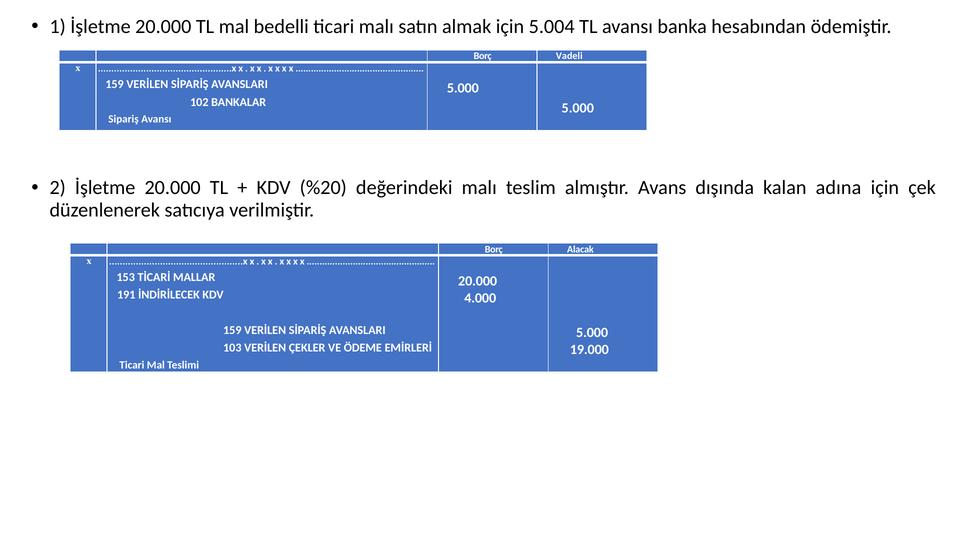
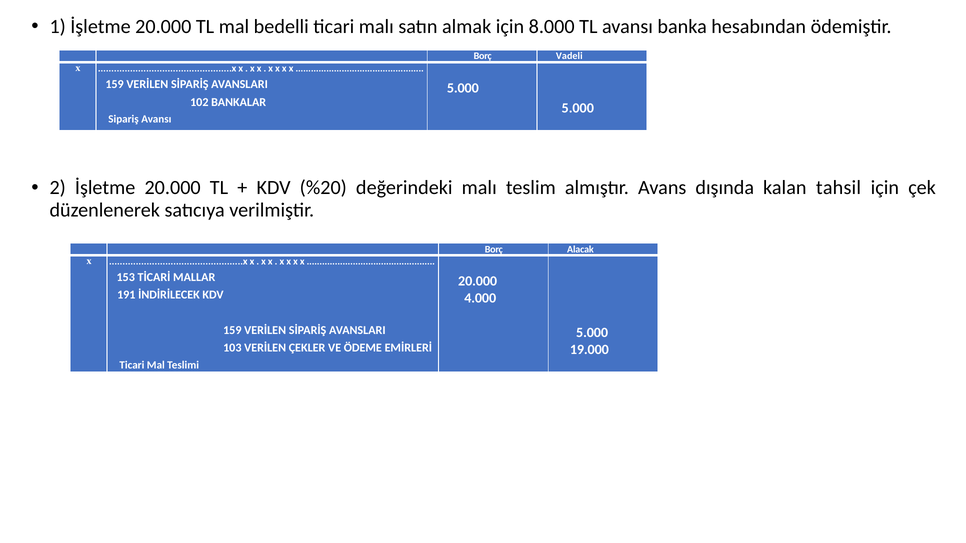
5.004: 5.004 -> 8.000
adına: adına -> tahsil
